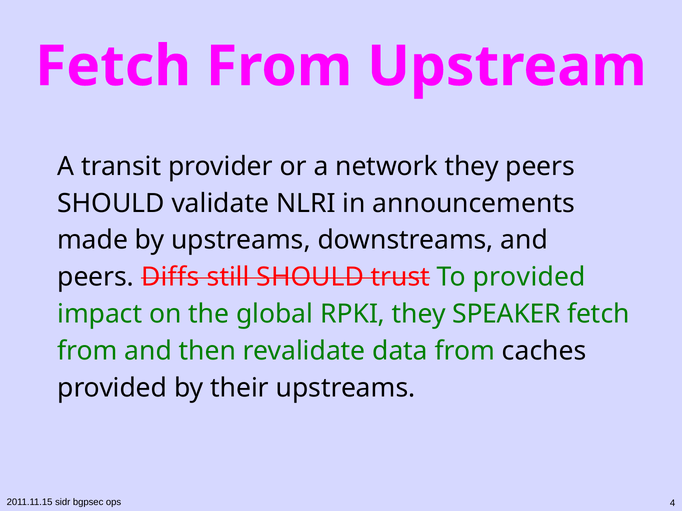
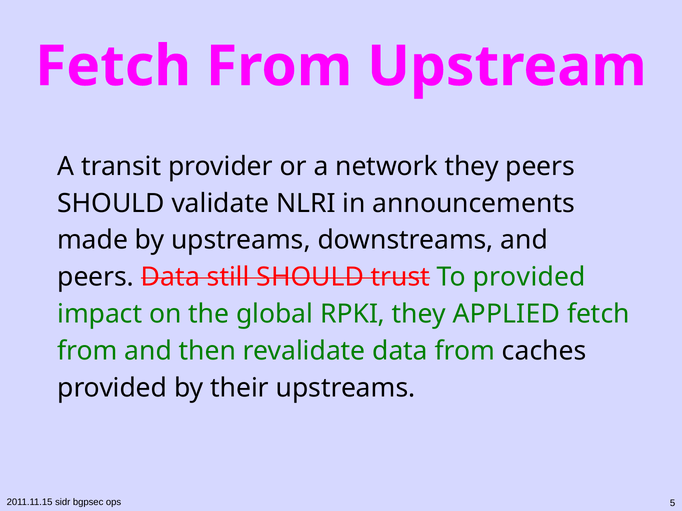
peers Diffs: Diffs -> Data
SPEAKER: SPEAKER -> APPLIED
4: 4 -> 5
